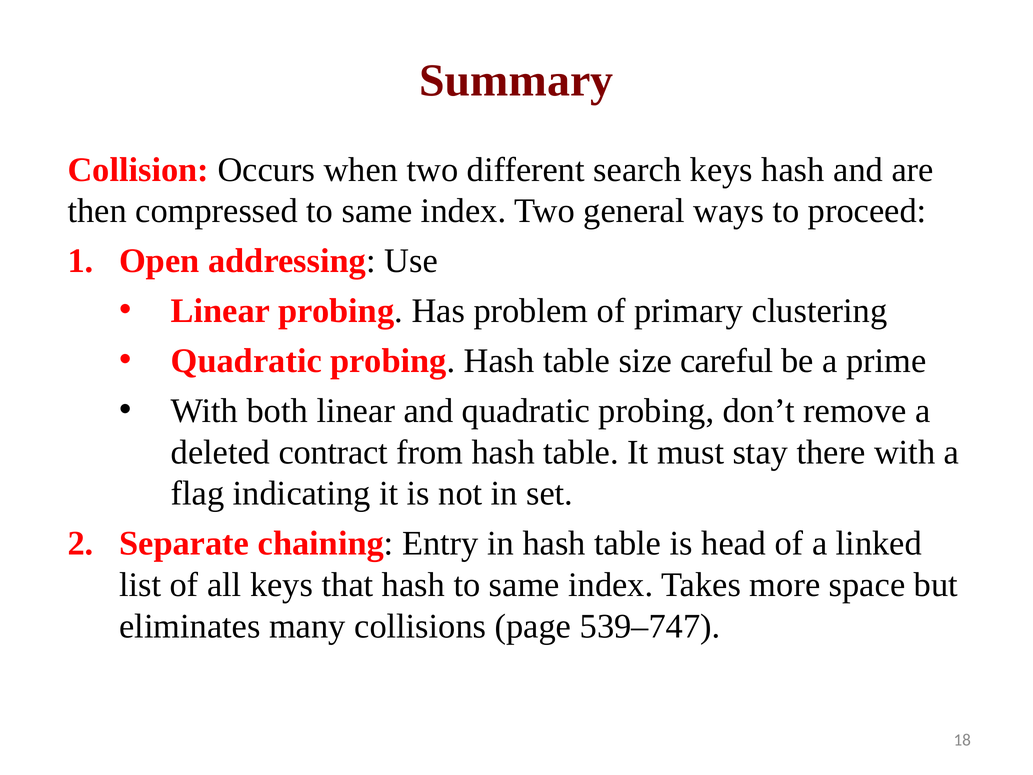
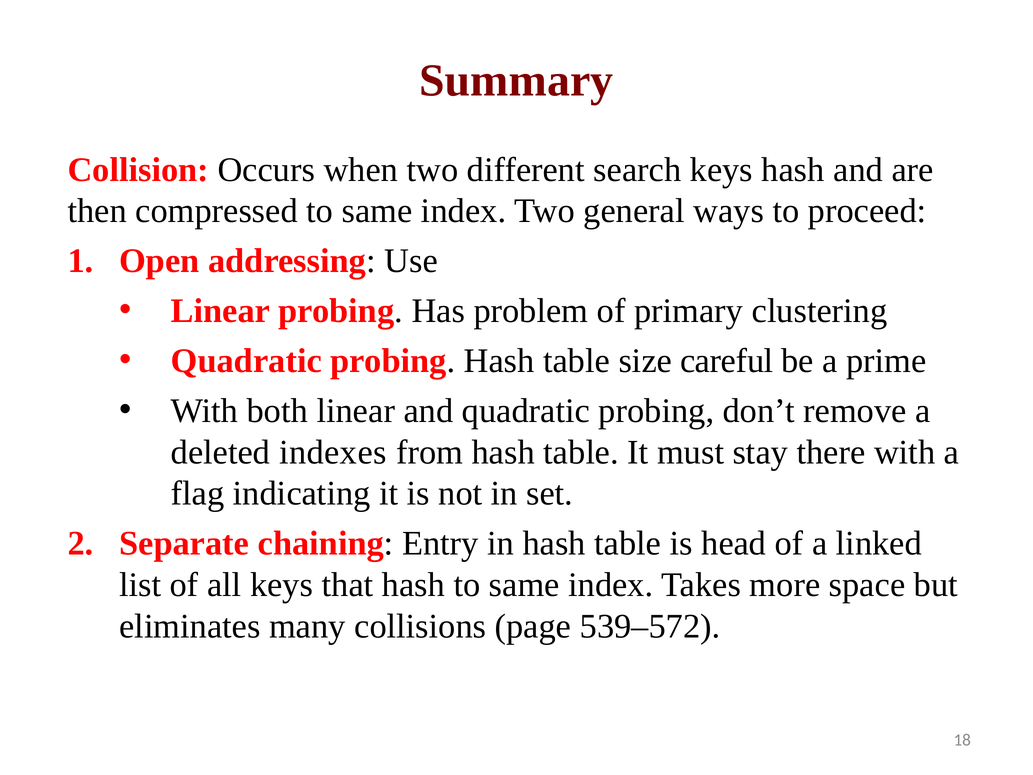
contract: contract -> indexes
539–747: 539–747 -> 539–572
